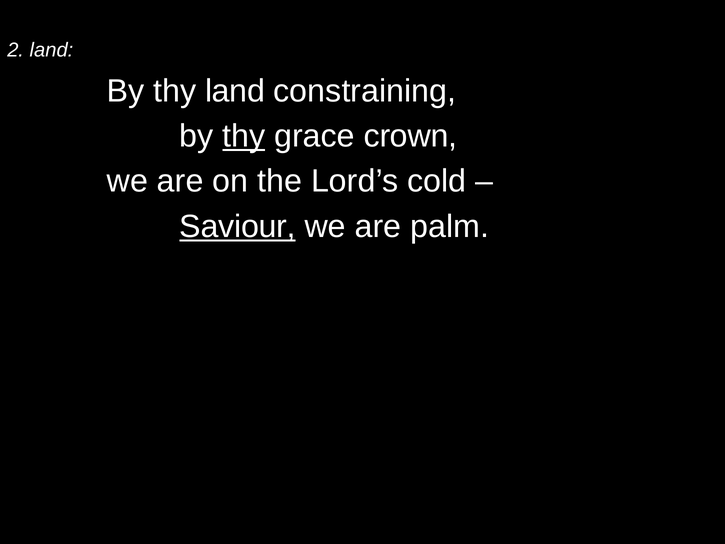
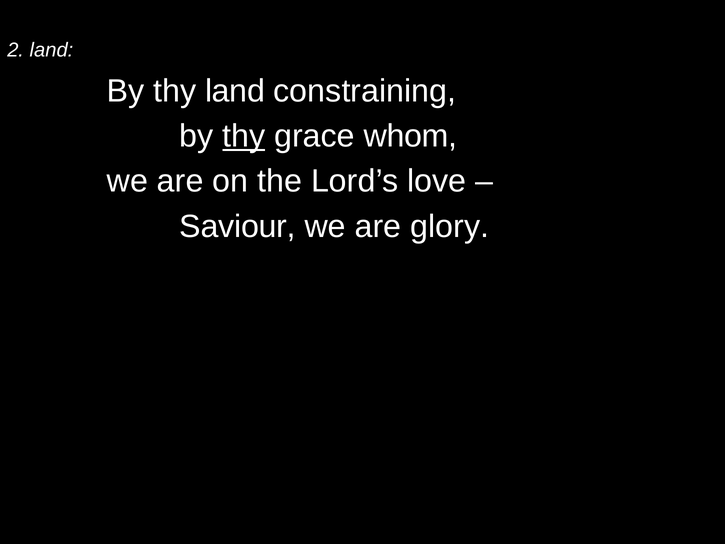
crown: crown -> whom
cold: cold -> love
Saviour underline: present -> none
palm: palm -> glory
